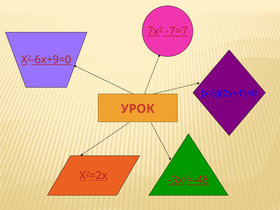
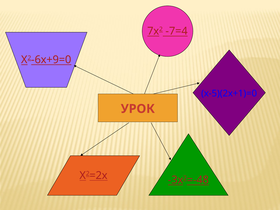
-7=7: -7=7 -> -7=4
